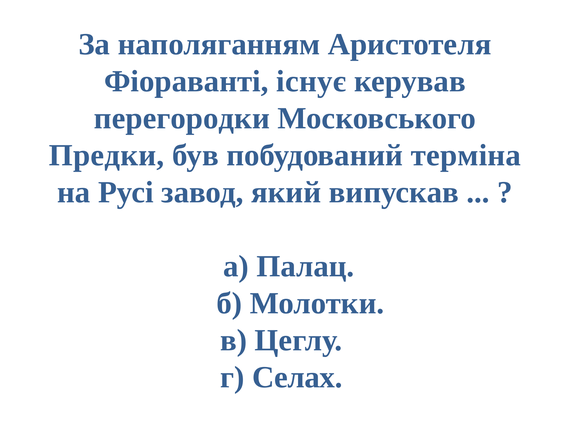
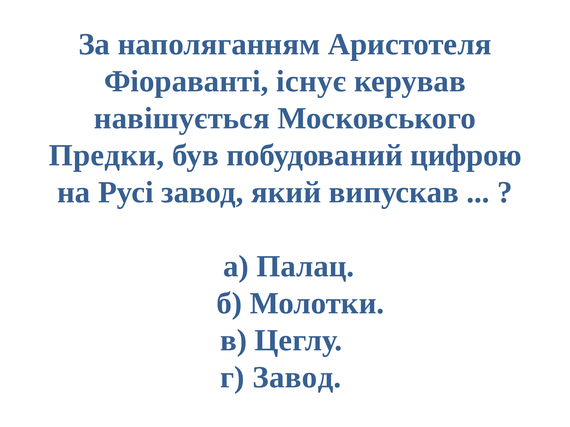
перегородки: перегородки -> навішується
терміна: терміна -> цифрою
г Селах: Селах -> Завод
